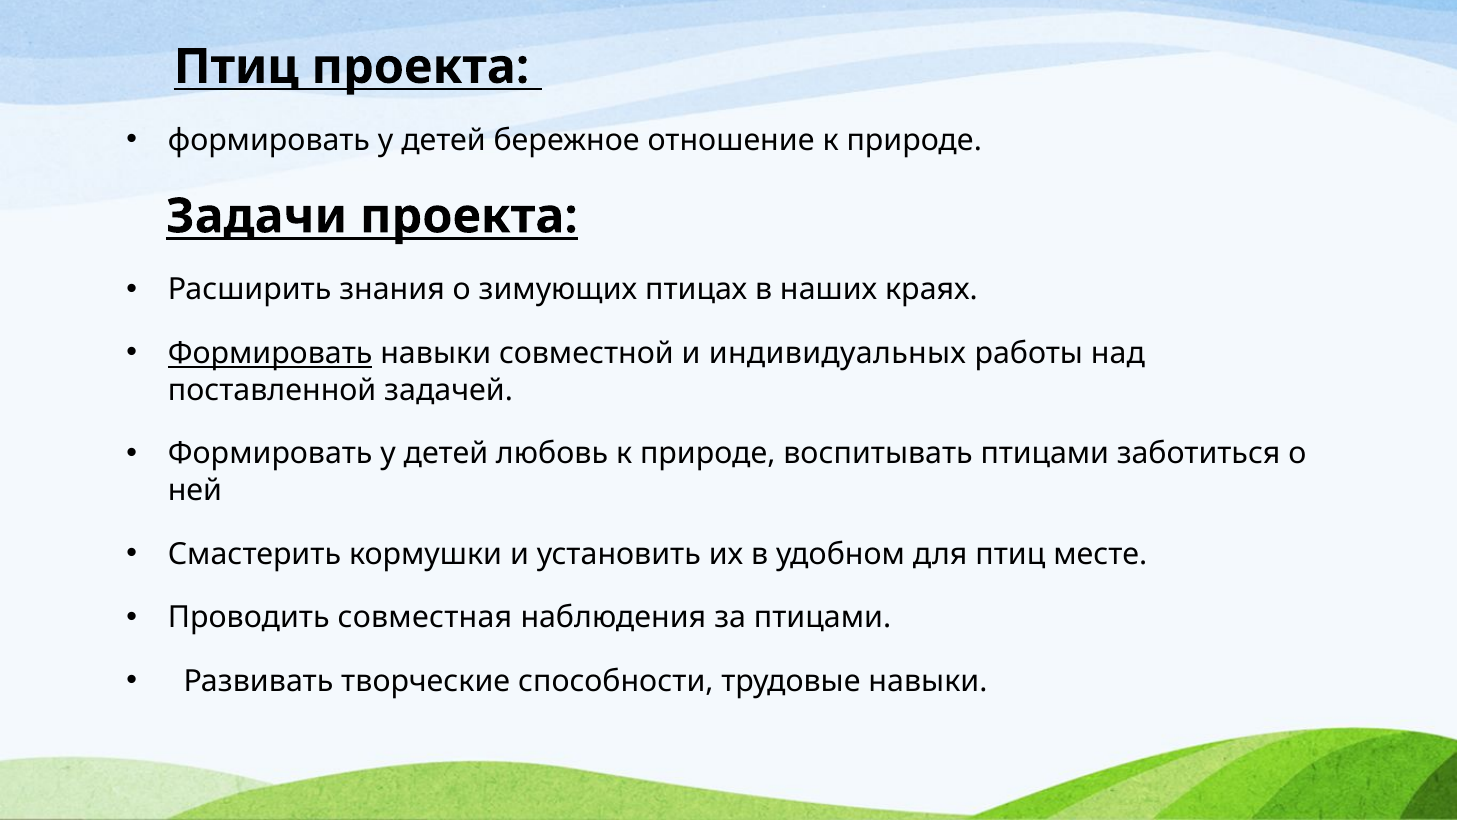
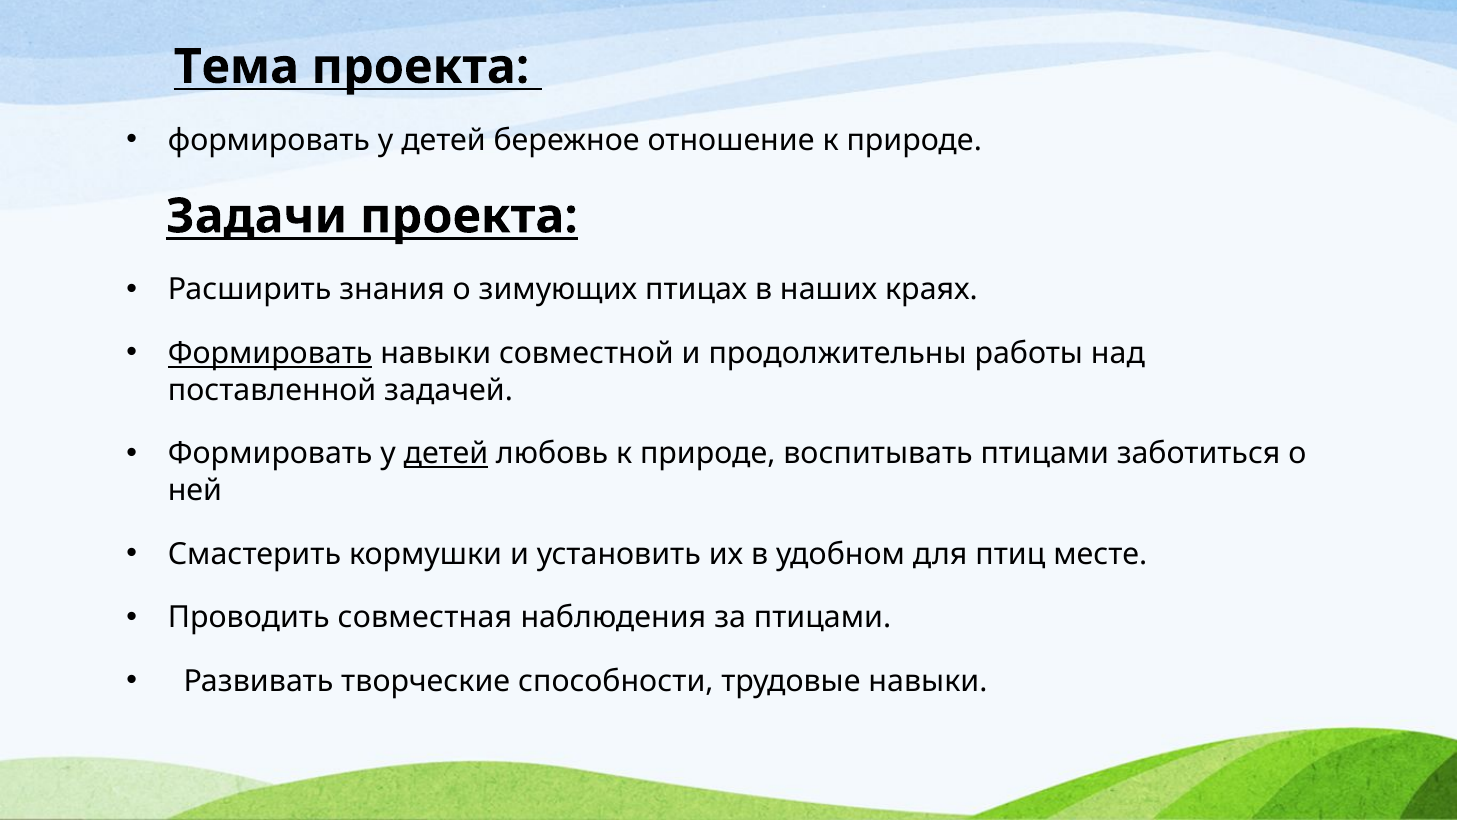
Птиц at (236, 67): Птиц -> Тема
индивидуальных: индивидуальных -> продолжительны
детей at (446, 454) underline: none -> present
